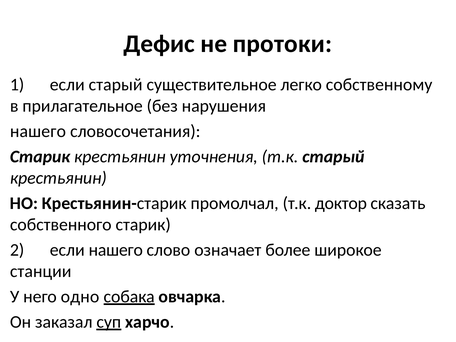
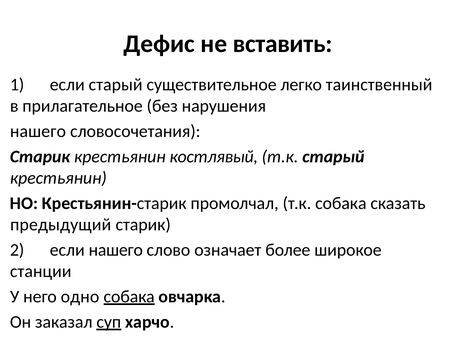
протоки: протоки -> вставить
собственному: собственному -> таинственный
уточнения: уточнения -> костлявый
т.к доктор: доктор -> собака
собственного: собственного -> предыдущий
